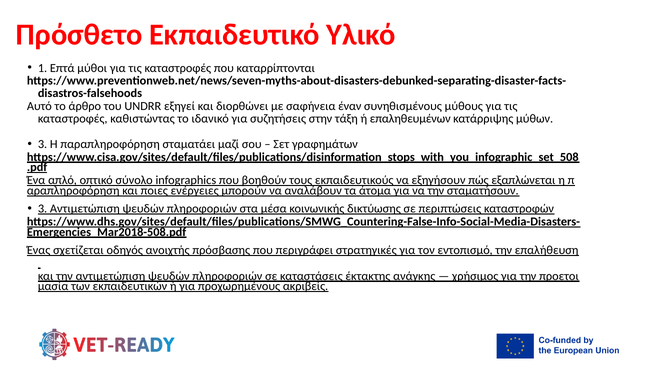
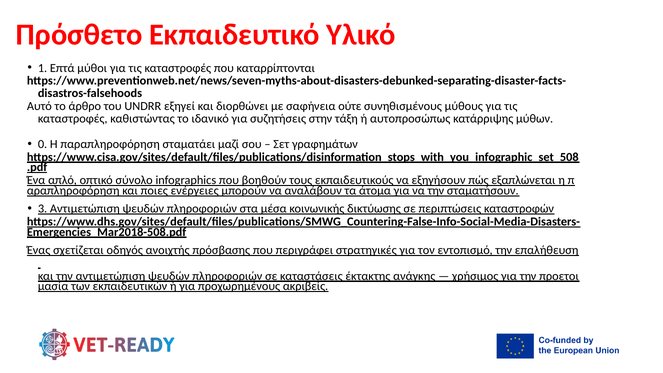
έναν: έναν -> ούτε
επαληθευμένων: επαληθευμένων -> αυτοπροσώπως
3 at (43, 144): 3 -> 0
